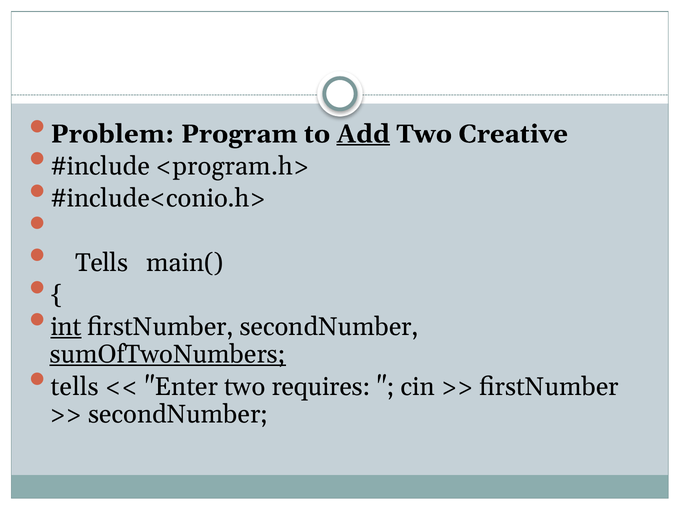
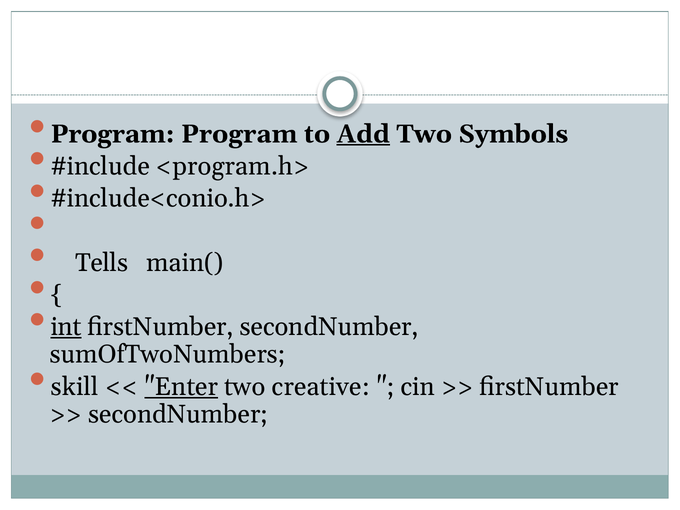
Problem at (112, 134): Problem -> Program
Creative: Creative -> Symbols
sumOfTwoNumbers underline: present -> none
tells at (75, 387): tells -> skill
Enter underline: none -> present
requires: requires -> creative
